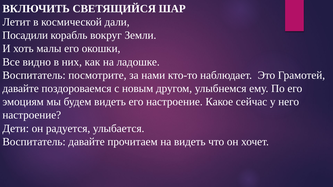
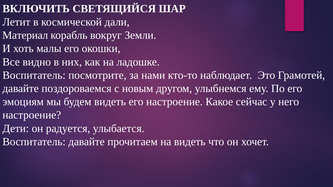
Посадили: Посадили -> Материал
